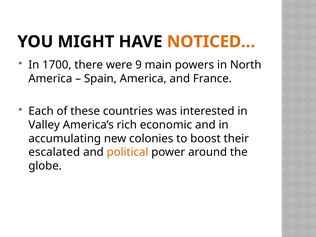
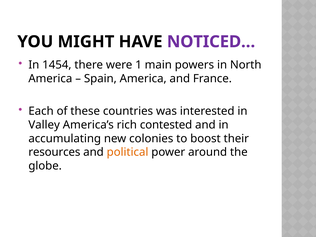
NOTICED… colour: orange -> purple
1700: 1700 -> 1454
9: 9 -> 1
economic: economic -> contested
escalated: escalated -> resources
